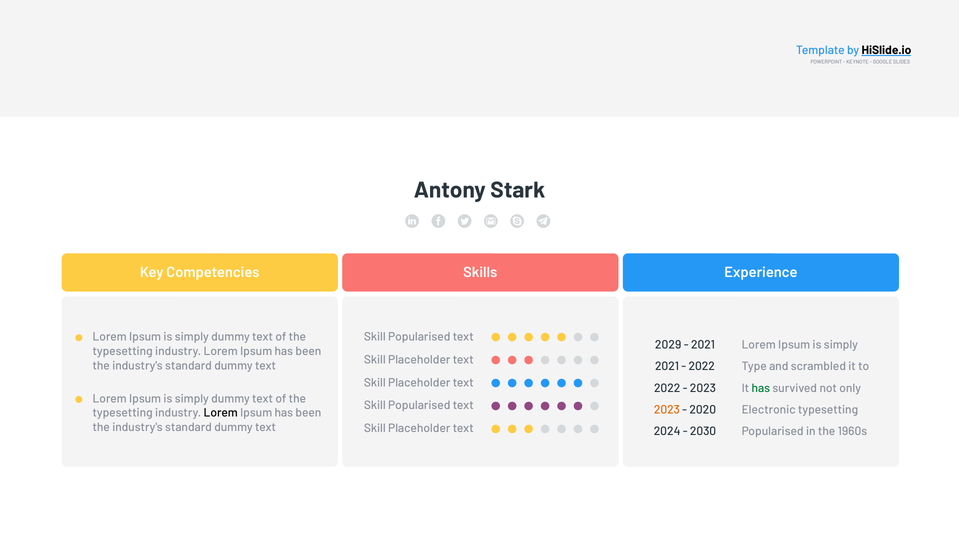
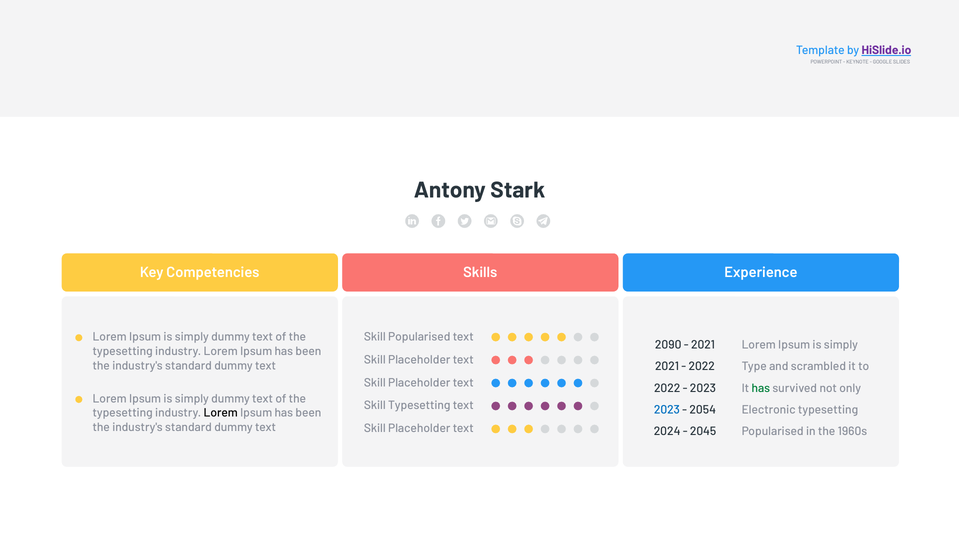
HiSlide.io colour: black -> purple
2029: 2029 -> 2090
Popularised at (419, 406): Popularised -> Typesetting
2023 at (667, 410) colour: orange -> blue
2020: 2020 -> 2054
2030: 2030 -> 2045
